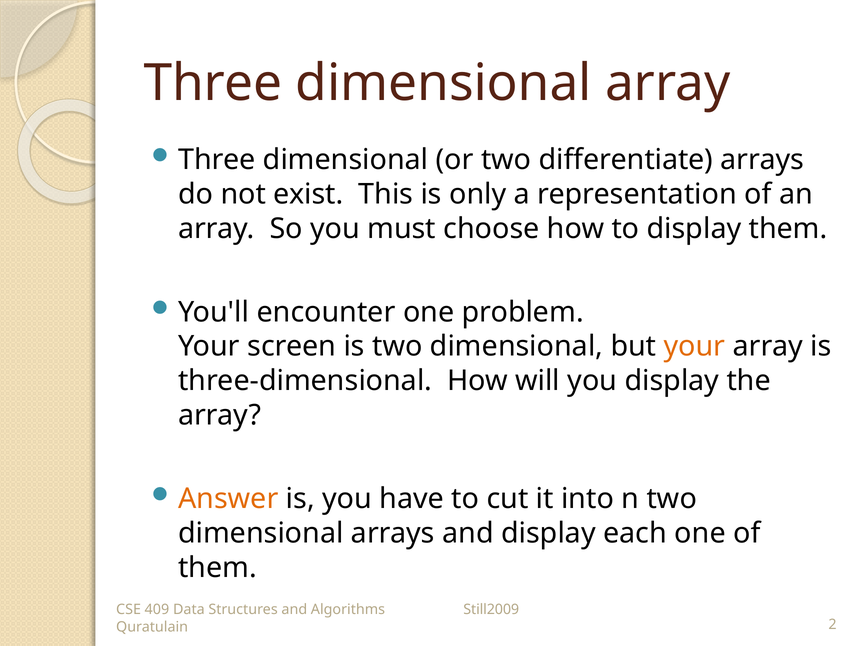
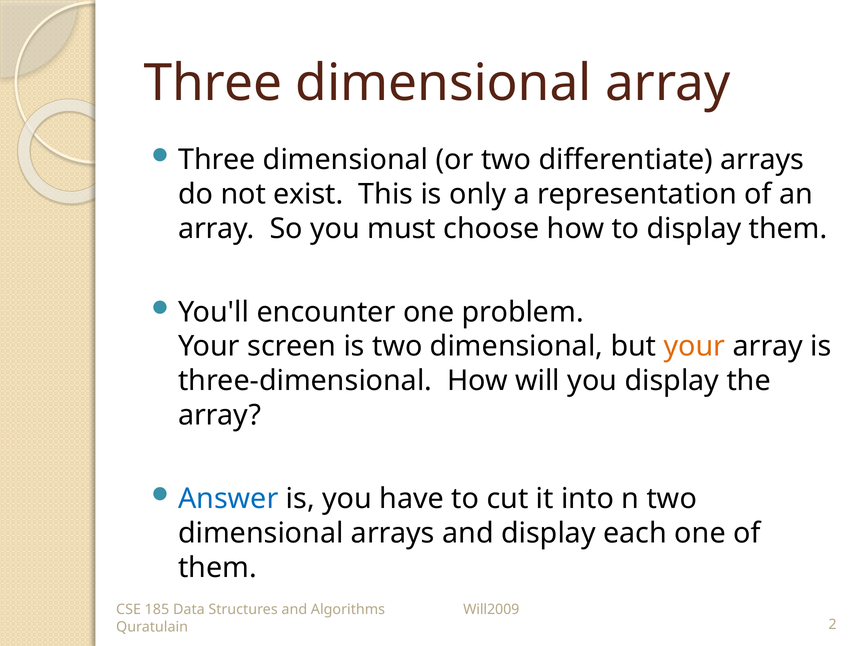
Answer colour: orange -> blue
409: 409 -> 185
Still2009: Still2009 -> Will2009
